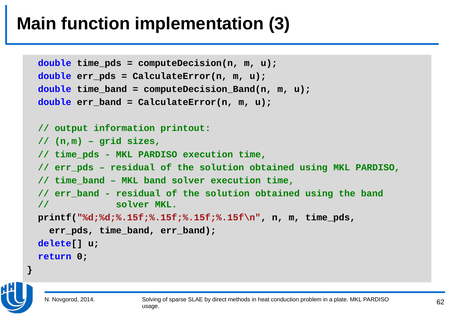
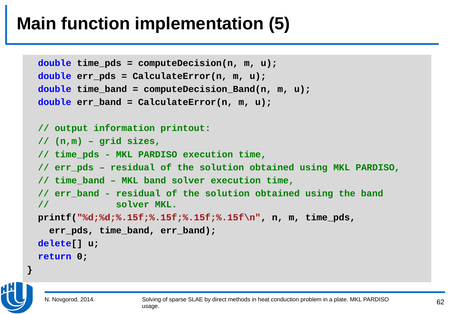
3: 3 -> 5
